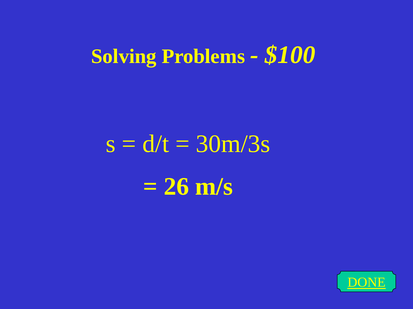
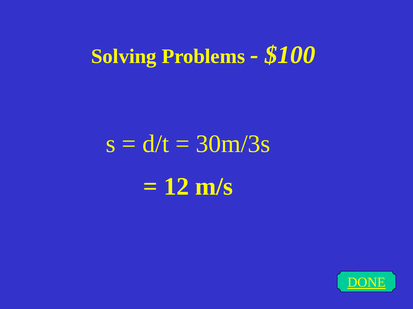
26: 26 -> 12
